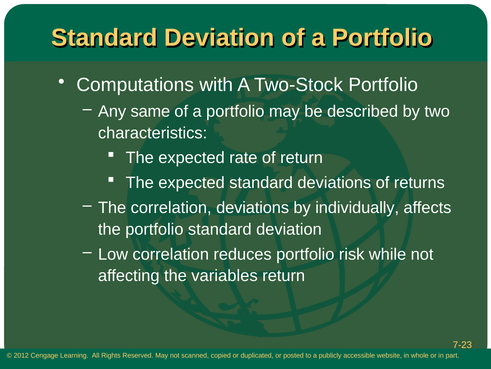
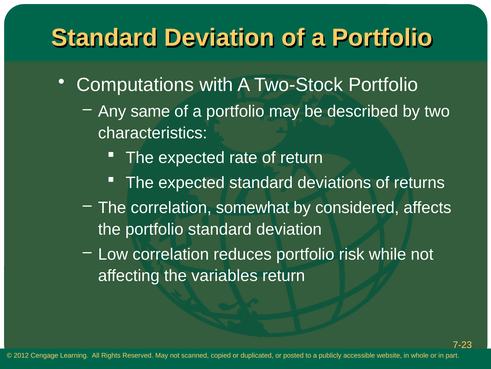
correlation deviations: deviations -> somewhat
individually: individually -> considered
